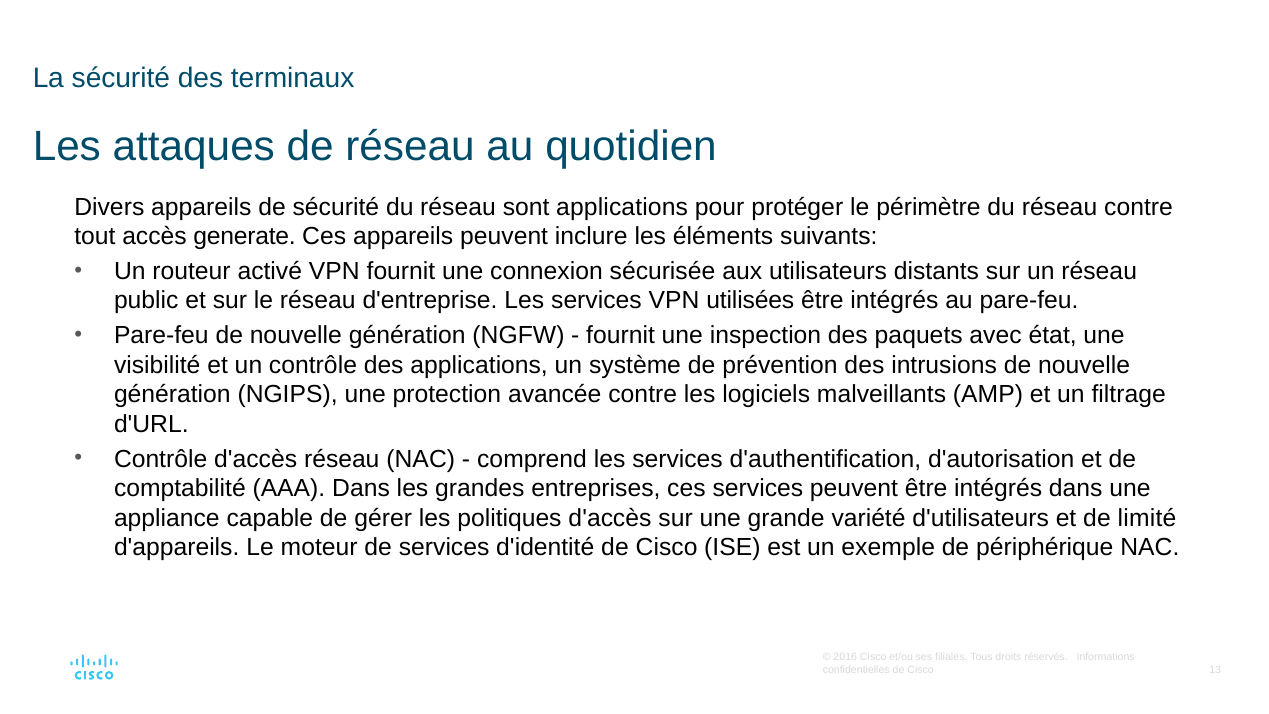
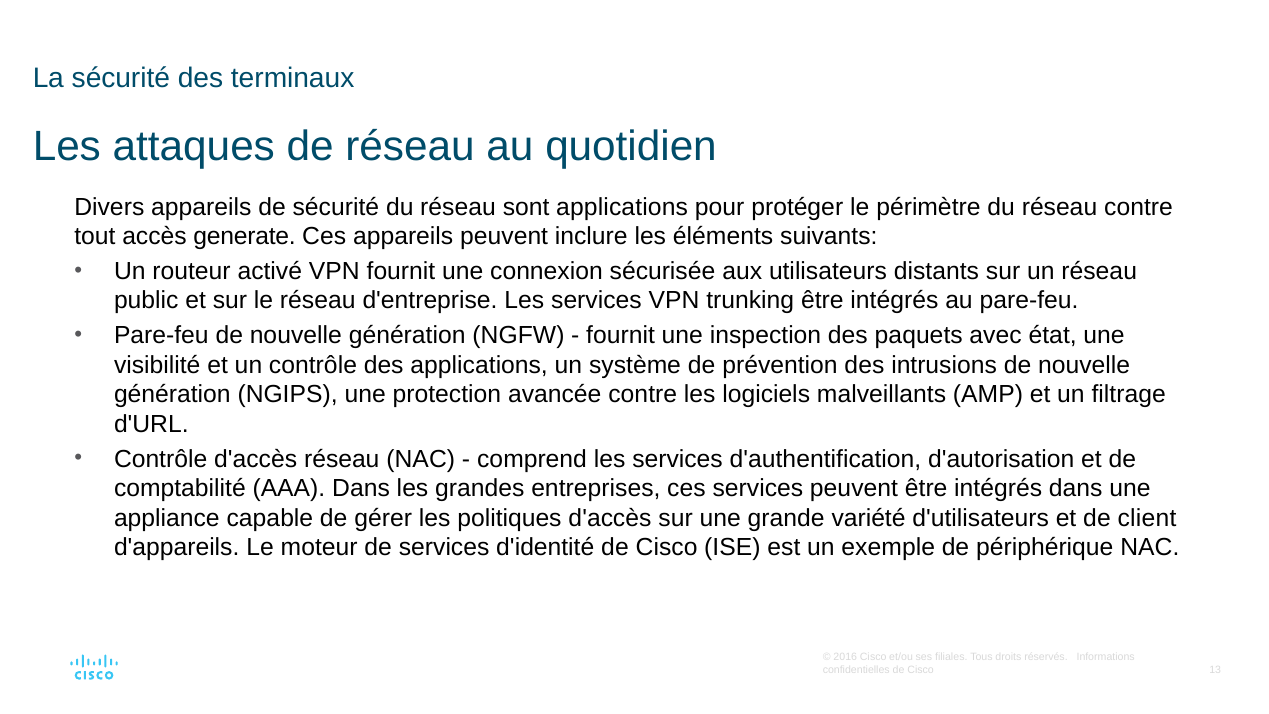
utilisées: utilisées -> trunking
limité: limité -> client
